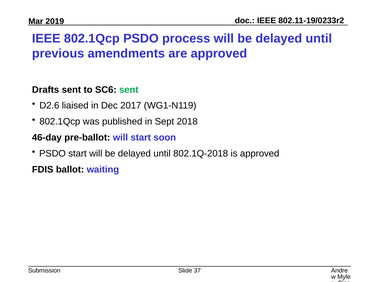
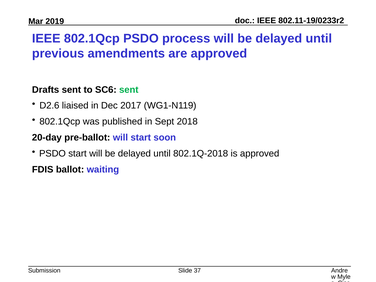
46-day: 46-day -> 20-day
